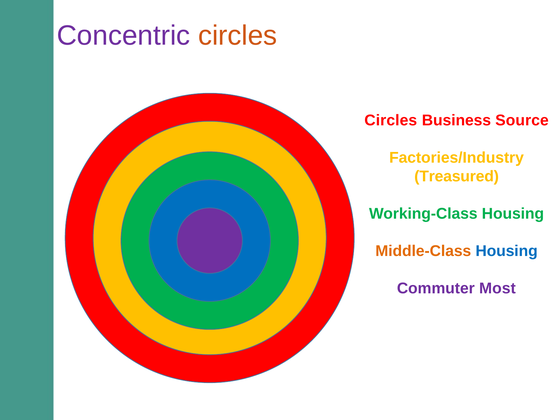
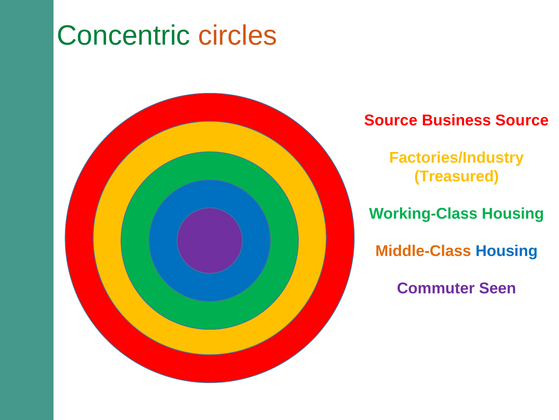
Concentric colour: purple -> green
Circles at (391, 120): Circles -> Source
Most: Most -> Seen
